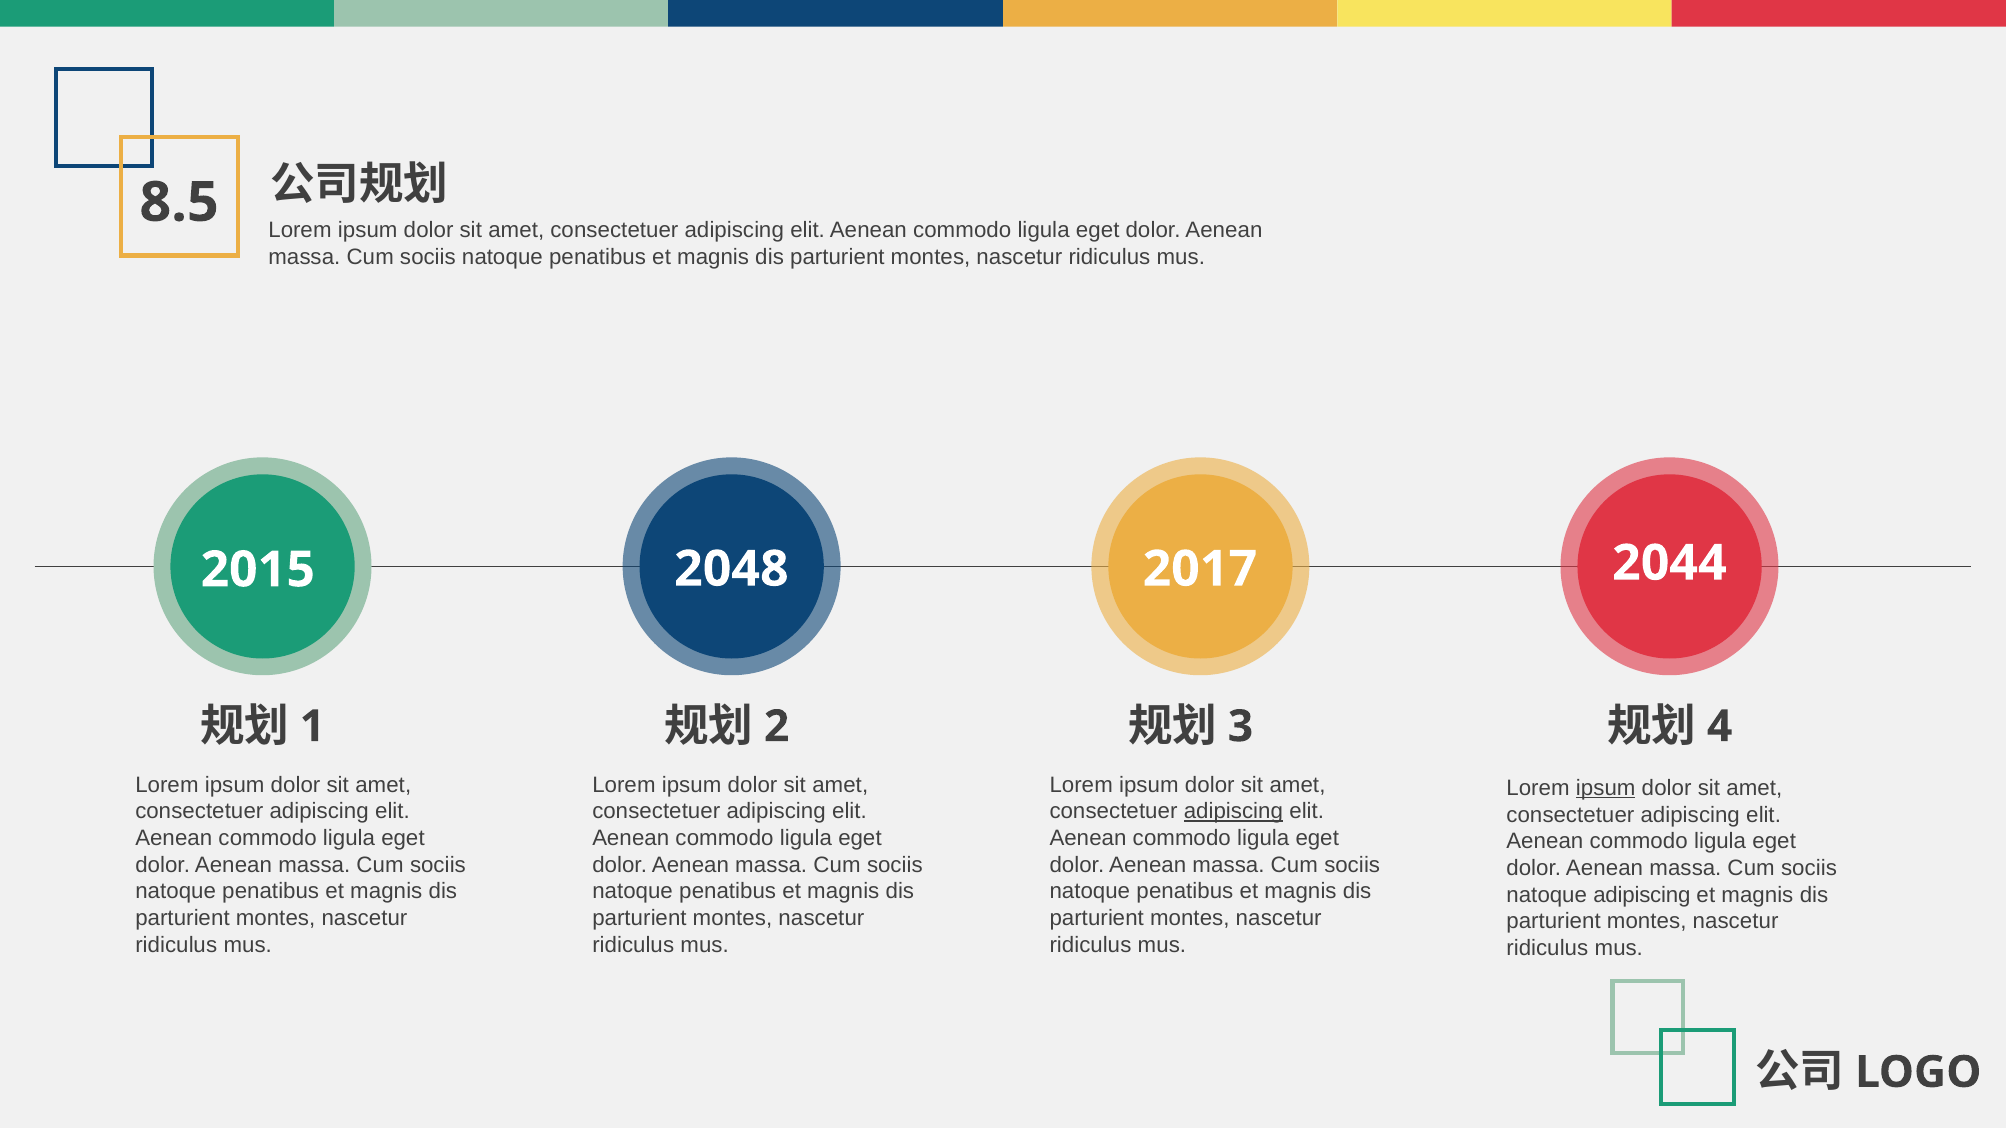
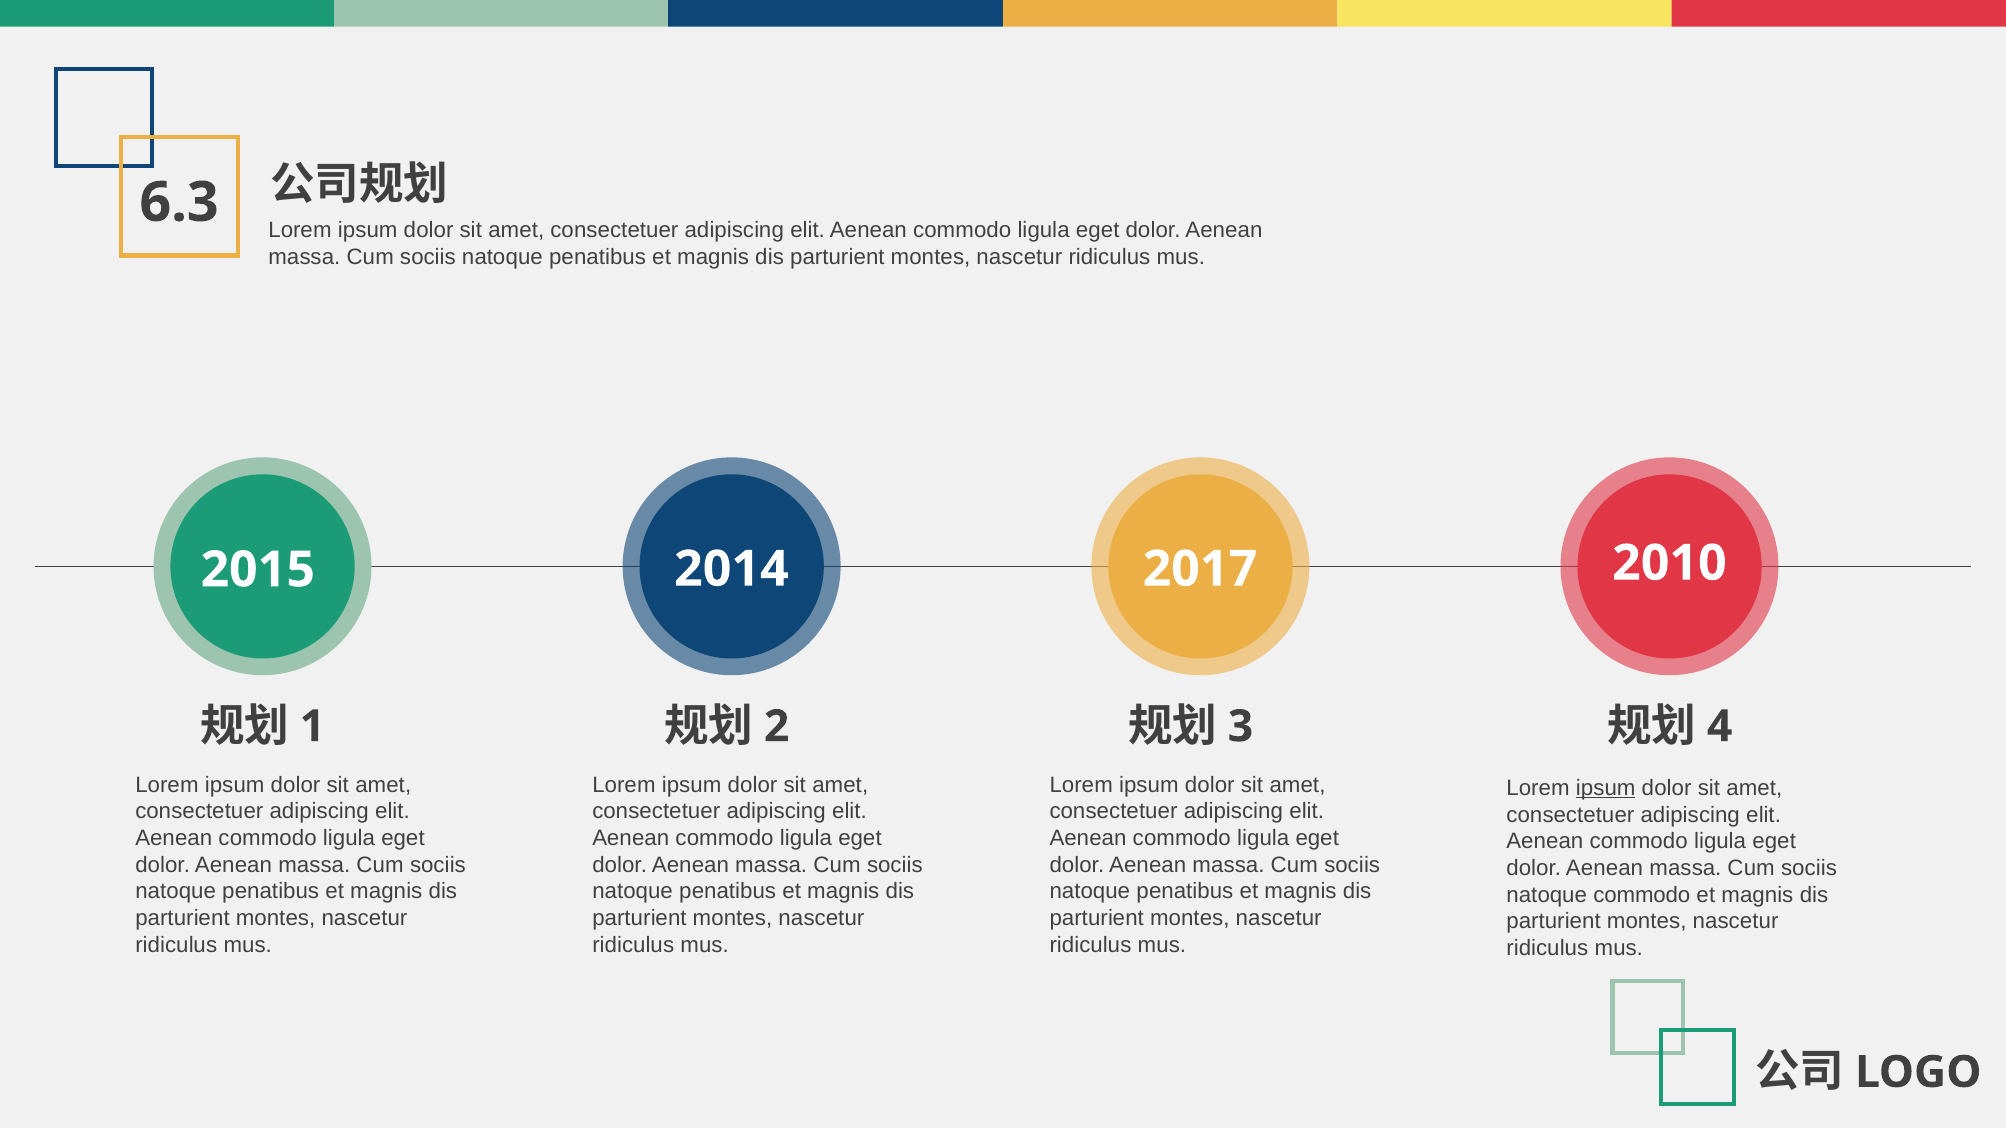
8.5: 8.5 -> 6.3
2048: 2048 -> 2014
2044: 2044 -> 2010
adipiscing at (1233, 812) underline: present -> none
natoque adipiscing: adipiscing -> commodo
